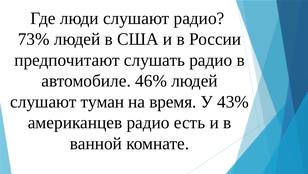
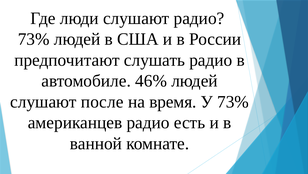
туман: туман -> после
У 43%: 43% -> 73%
